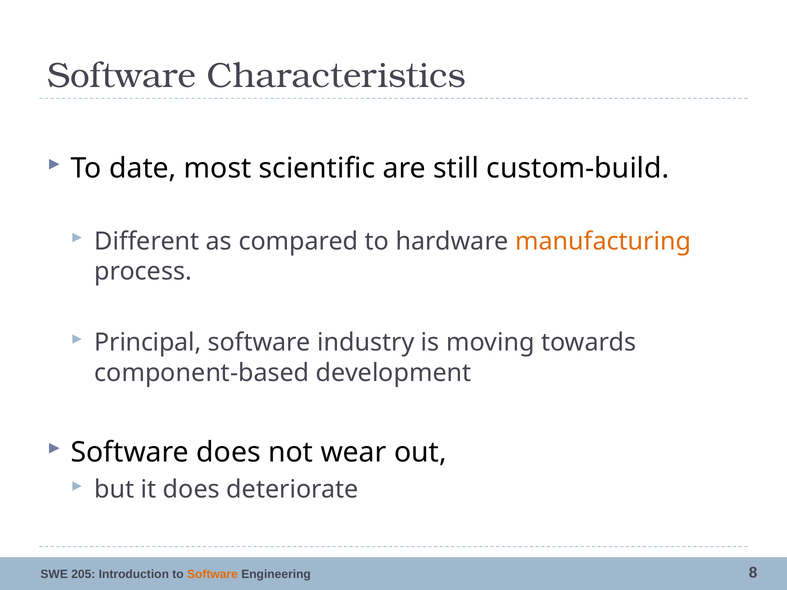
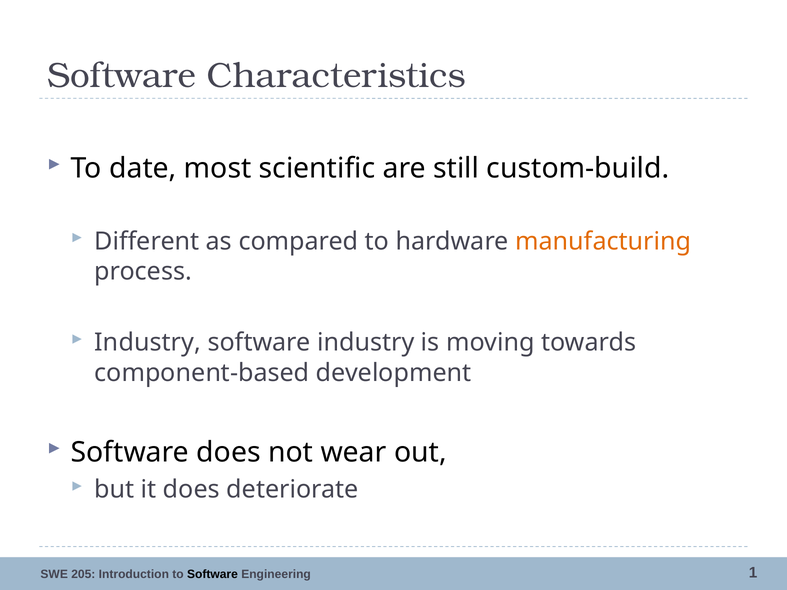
Principal at (148, 343): Principal -> Industry
Software at (212, 574) colour: orange -> black
8: 8 -> 1
